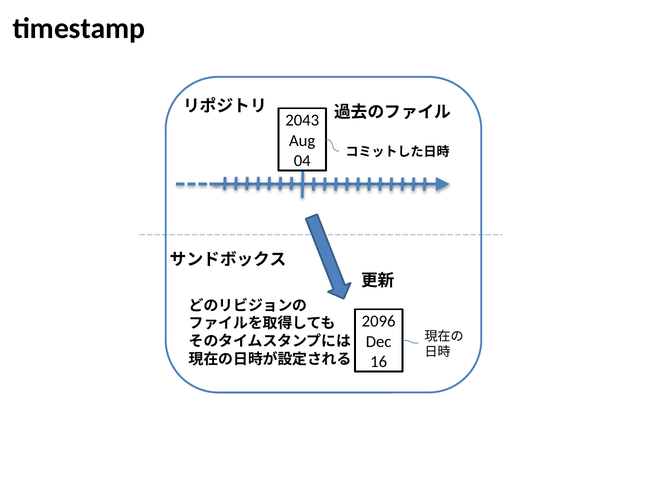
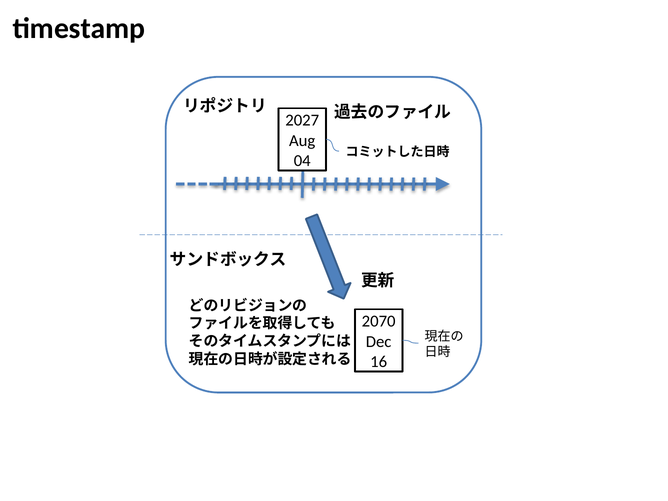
2043: 2043 -> 2027
2096: 2096 -> 2070
